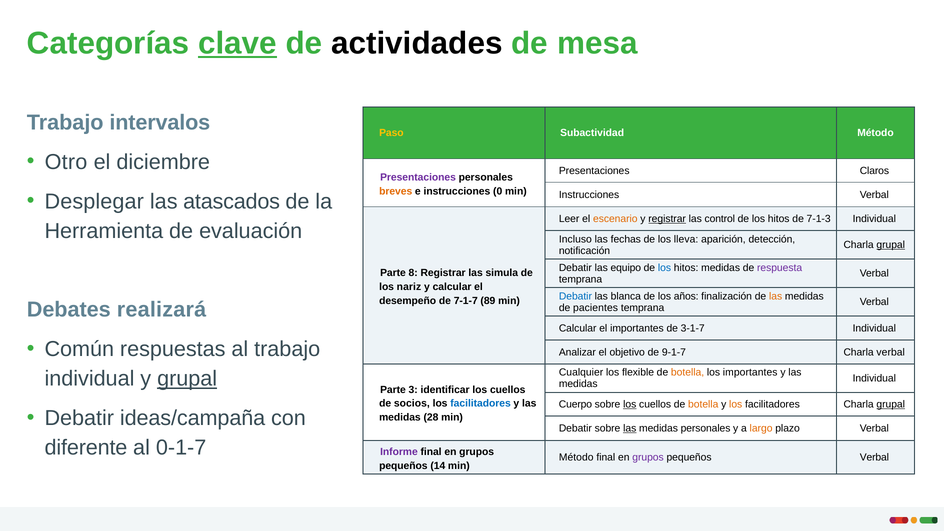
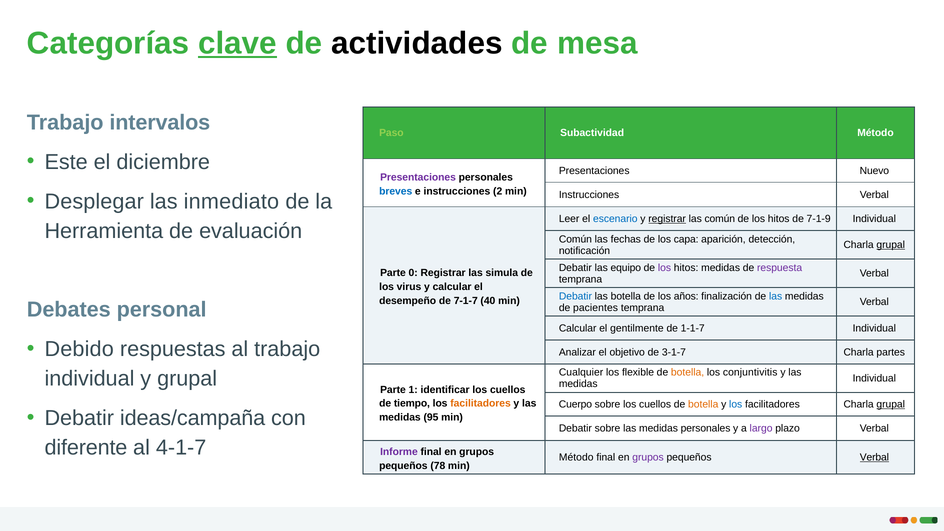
Paso colour: yellow -> light green
Otro: Otro -> Este
Claros: Claros -> Nuevo
breves colour: orange -> blue
0: 0 -> 2
atascados: atascados -> inmediato
escenario colour: orange -> blue
las control: control -> común
7-1-3: 7-1-3 -> 7-1-9
Incluso at (575, 239): Incluso -> Común
lleva: lleva -> capa
los at (665, 268) colour: blue -> purple
8: 8 -> 0
nariz: nariz -> virus
las blanca: blanca -> botella
las at (776, 296) colour: orange -> blue
89: 89 -> 40
realizará: realizará -> personal
el importantes: importantes -> gentilmente
3-1-7: 3-1-7 -> 1-1-7
Común: Común -> Debido
9-1-7: 9-1-7 -> 3-1-7
Charla verbal: verbal -> partes
los importantes: importantes -> conjuntivitis
grupal at (187, 379) underline: present -> none
3: 3 -> 1
socios: socios -> tiempo
facilitadores at (481, 404) colour: blue -> orange
los at (630, 404) underline: present -> none
los at (736, 404) colour: orange -> blue
28: 28 -> 95
las at (630, 428) underline: present -> none
largo colour: orange -> purple
0-1-7: 0-1-7 -> 4-1-7
Verbal at (874, 457) underline: none -> present
14: 14 -> 78
